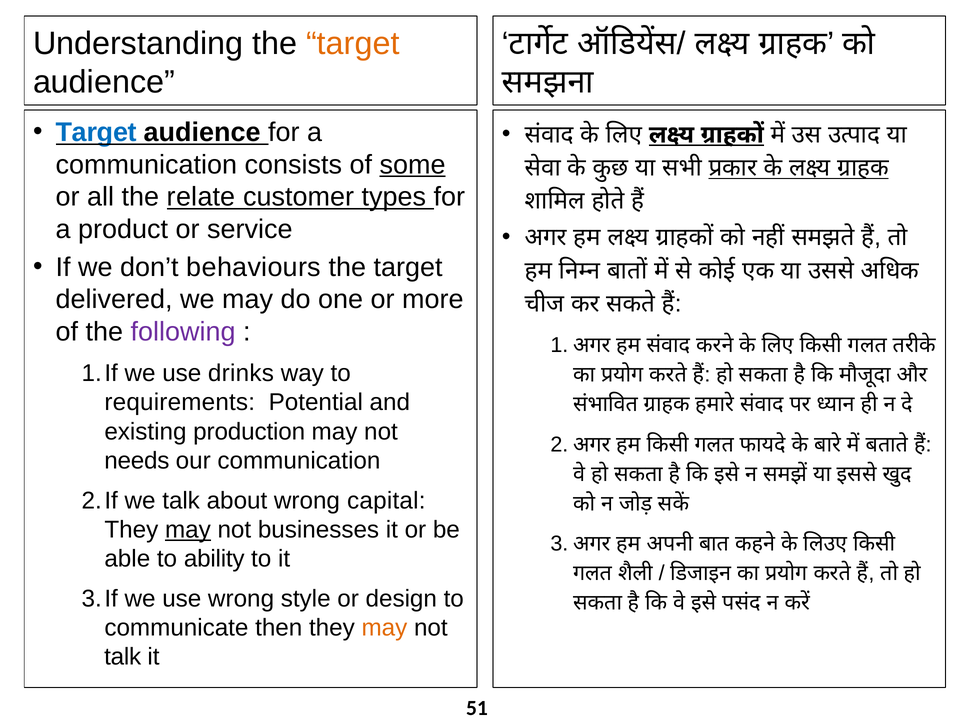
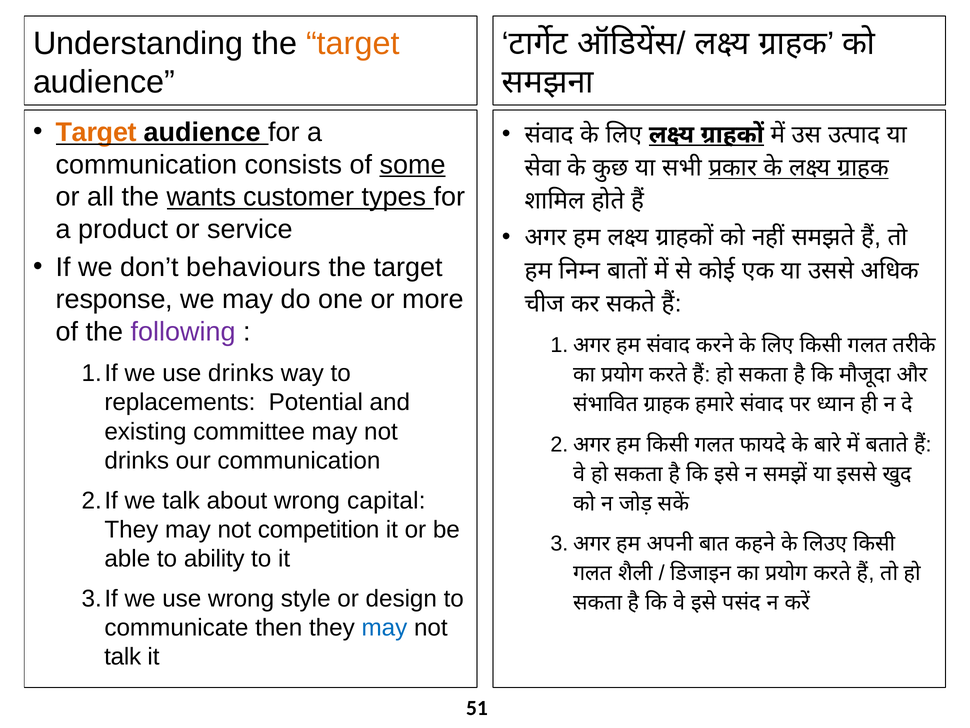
Target at (96, 132) colour: blue -> orange
relate: relate -> wants
delivered: delivered -> response
requirements: requirements -> replacements
production: production -> committee
needs at (137, 460): needs -> drinks
may at (188, 529) underline: present -> none
businesses: businesses -> competition
may at (384, 627) colour: orange -> blue
